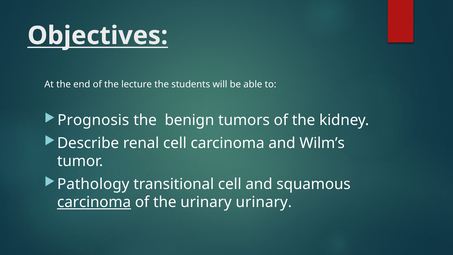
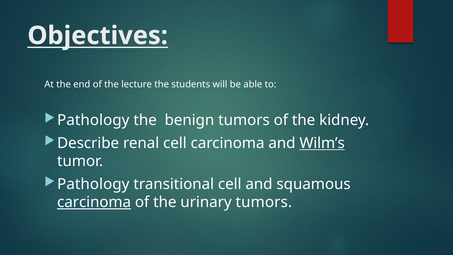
Prognosis at (93, 120): Prognosis -> Pathology
Wilm’s underline: none -> present
urinary urinary: urinary -> tumors
